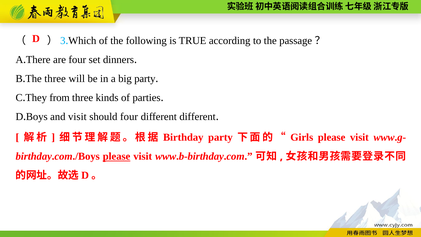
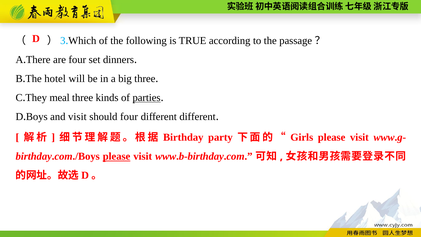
The three: three -> hotel
big party: party -> three
from: from -> meal
parties underline: none -> present
